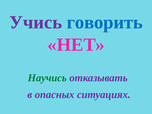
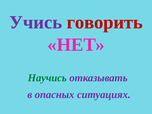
говорить colour: blue -> red
